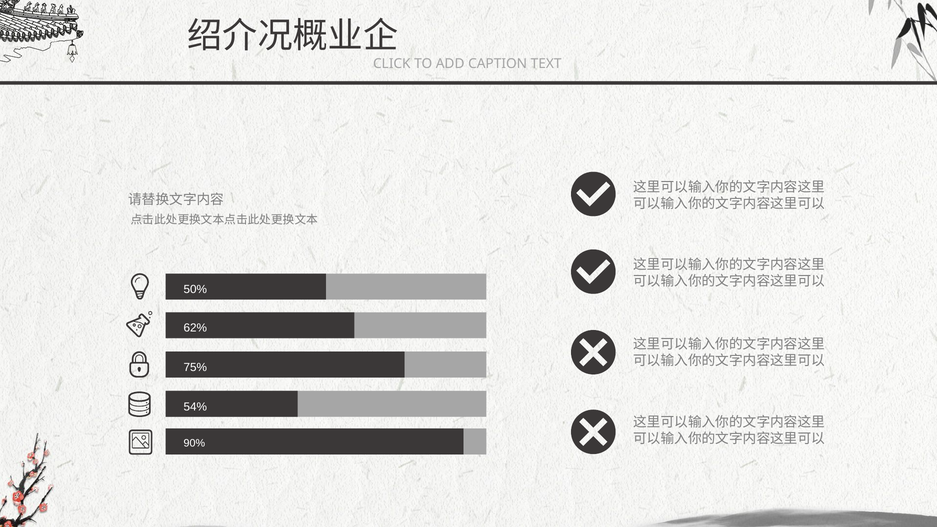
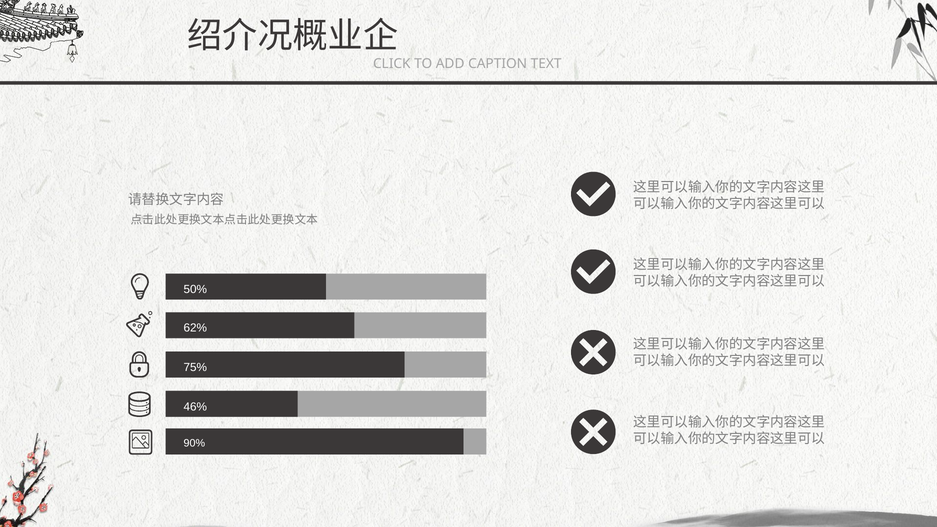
54%: 54% -> 46%
